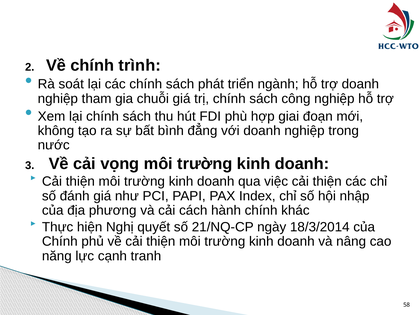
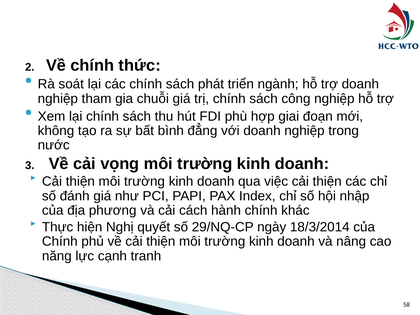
trình: trình -> thức
21/NQ-CP: 21/NQ-CP -> 29/NQ-CP
